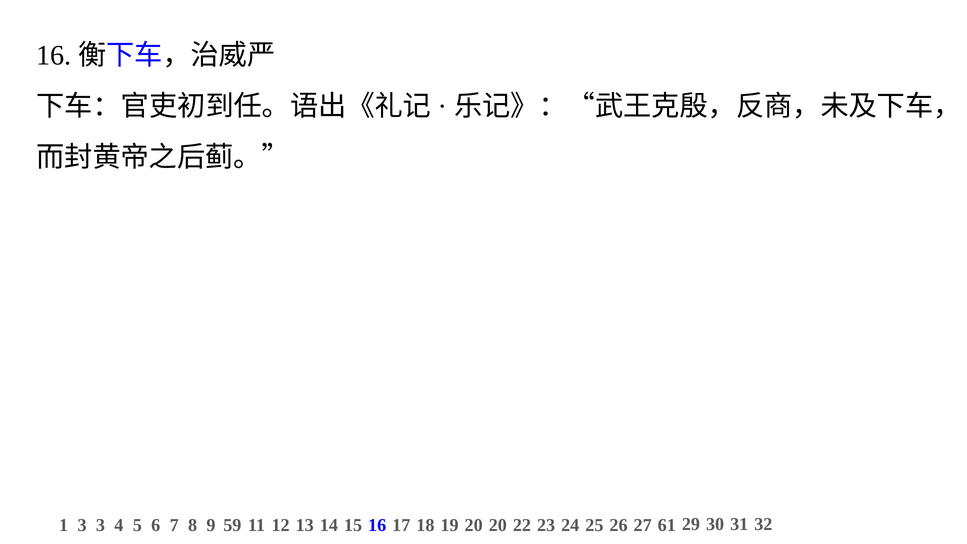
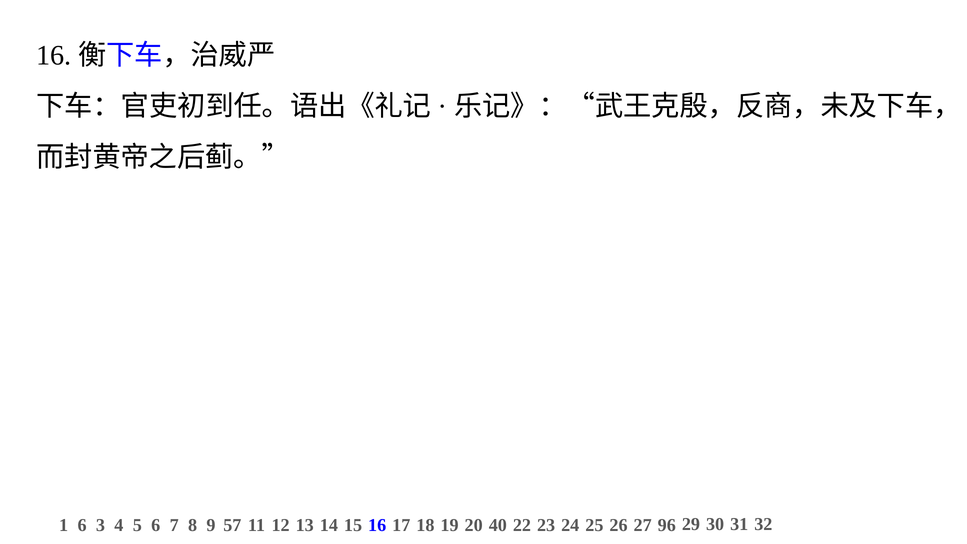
1 3: 3 -> 6
59: 59 -> 57
20 20: 20 -> 40
61: 61 -> 96
